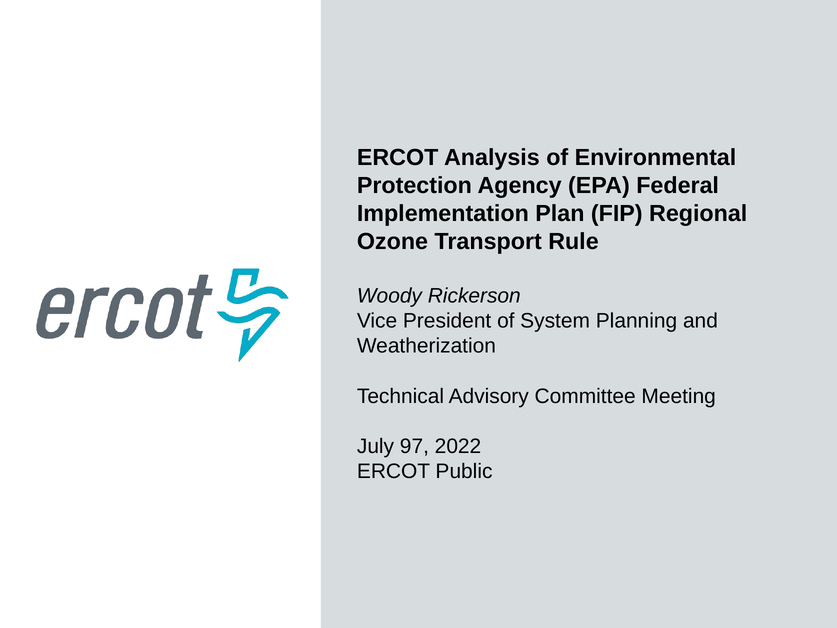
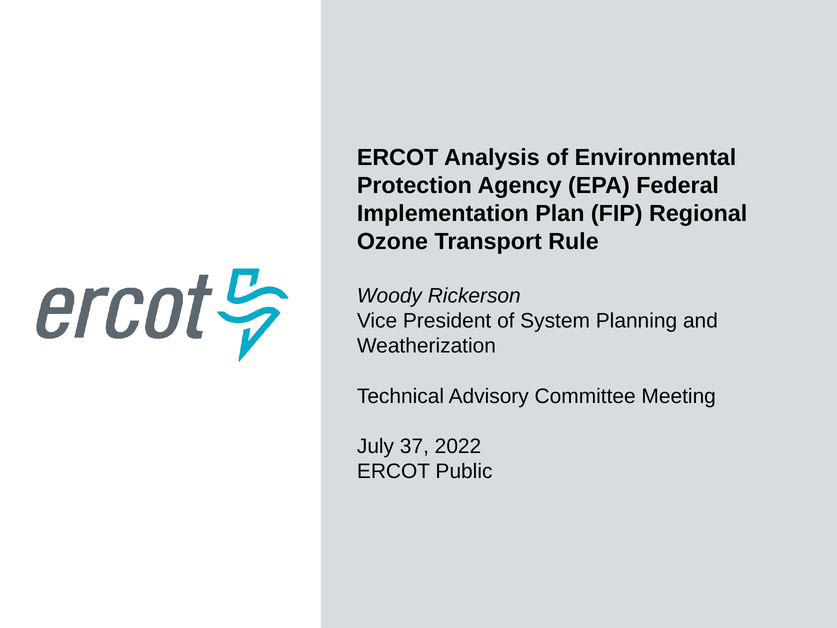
97: 97 -> 37
